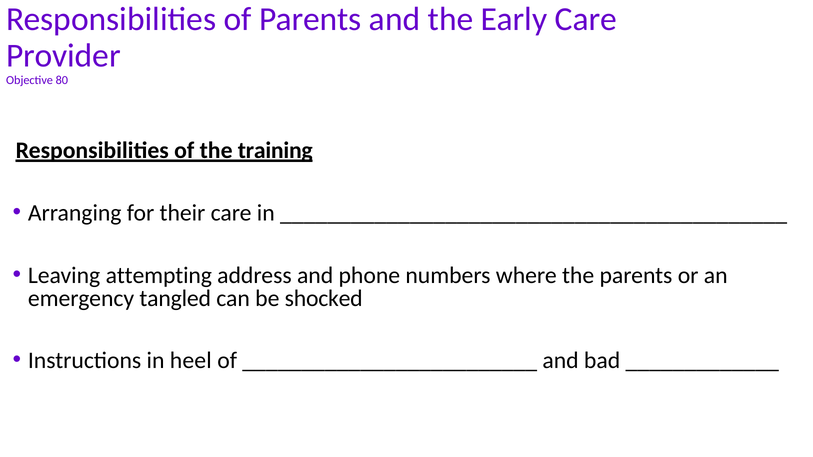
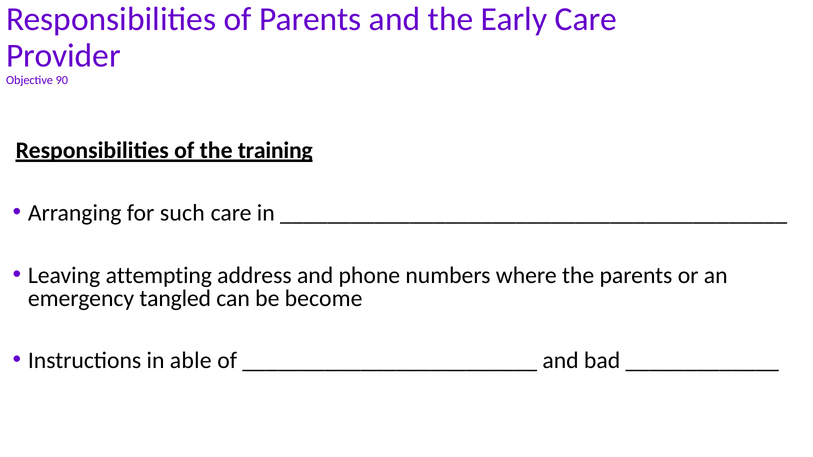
80: 80 -> 90
their: their -> such
shocked: shocked -> become
heel: heel -> able
